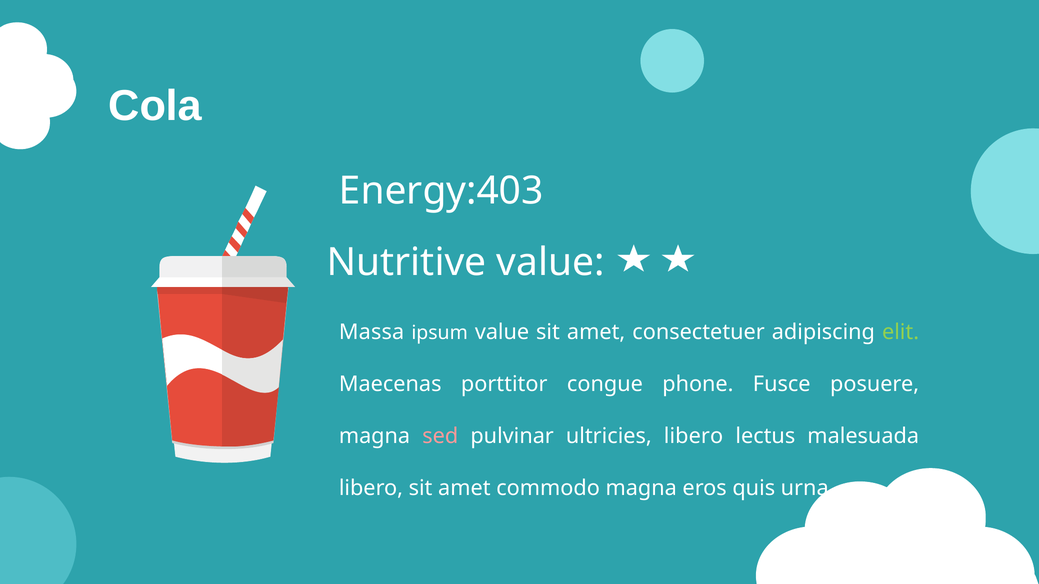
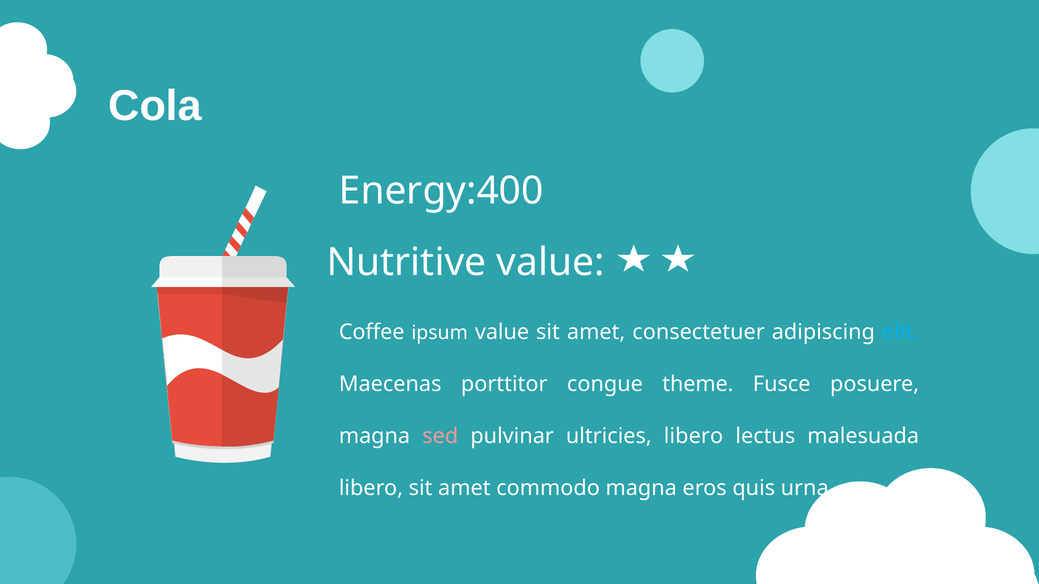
Energy:403: Energy:403 -> Energy:400
Massa: Massa -> Coffee
elit colour: light green -> light blue
phone: phone -> theme
